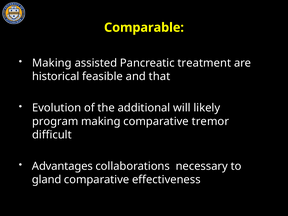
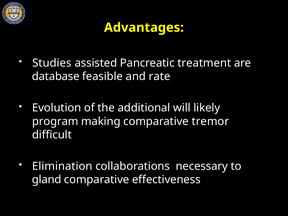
Comparable: Comparable -> Advantages
Making at (52, 63): Making -> Studies
historical: historical -> database
that: that -> rate
Advantages: Advantages -> Elimination
